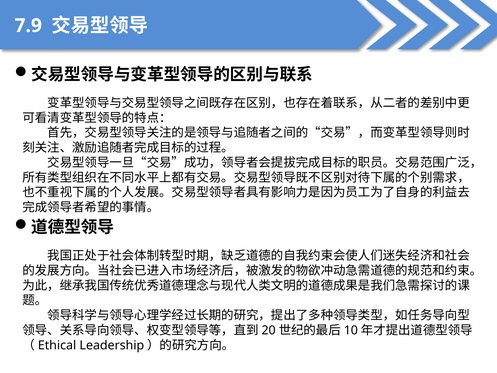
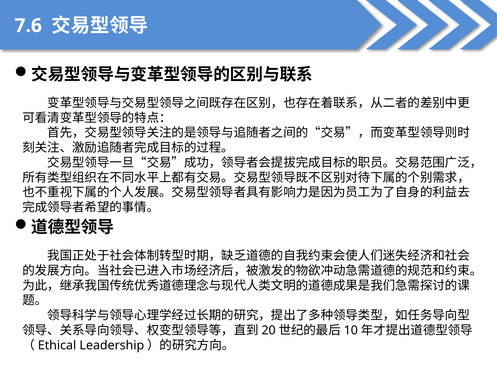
7.9: 7.9 -> 7.6
